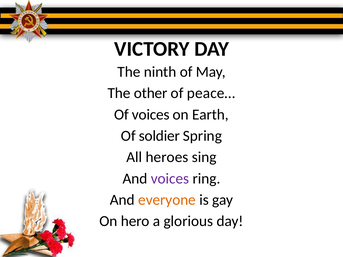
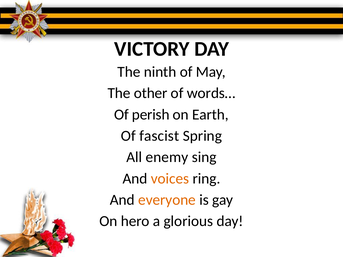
peace…: peace… -> words…
Of voices: voices -> perish
soldier: soldier -> fascist
heroes: heroes -> enemy
voices at (170, 179) colour: purple -> orange
